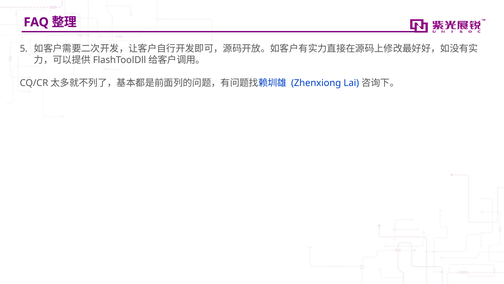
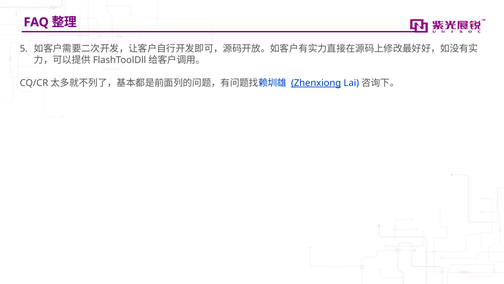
Zhenxiong underline: none -> present
